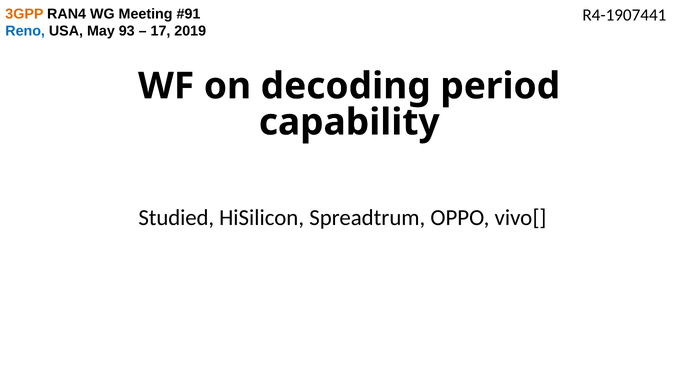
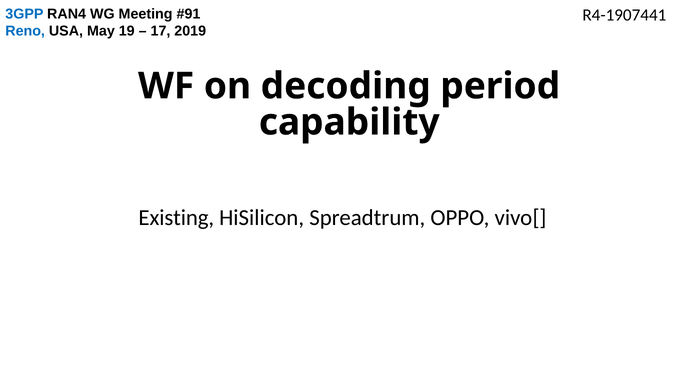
3GPP colour: orange -> blue
93: 93 -> 19
Studied: Studied -> Existing
